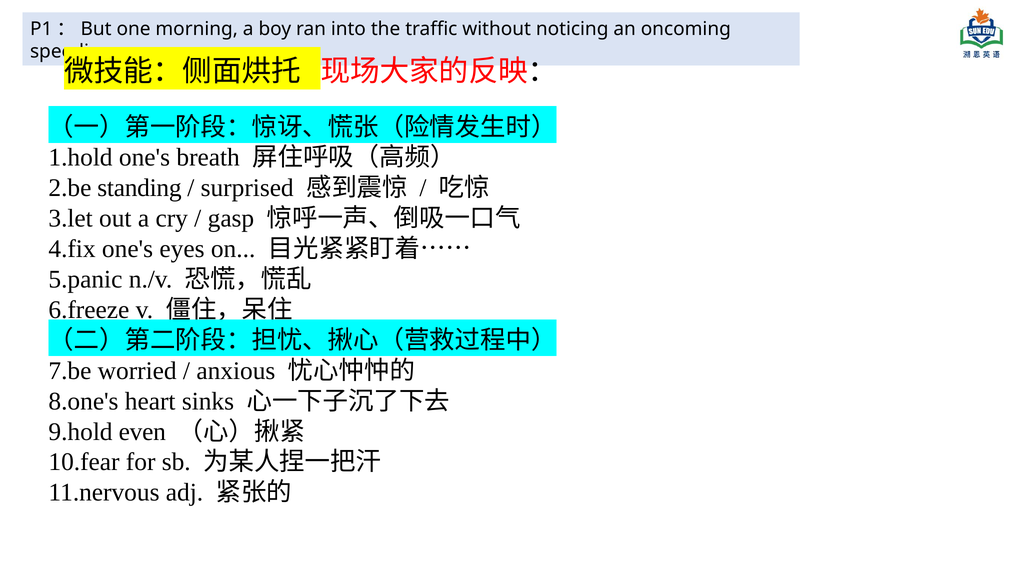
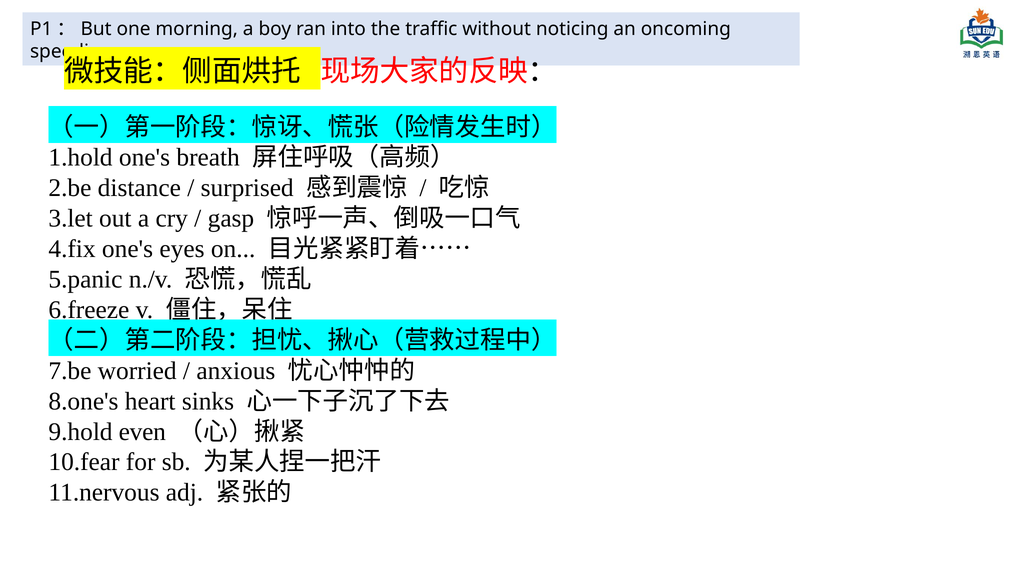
standing: standing -> distance
